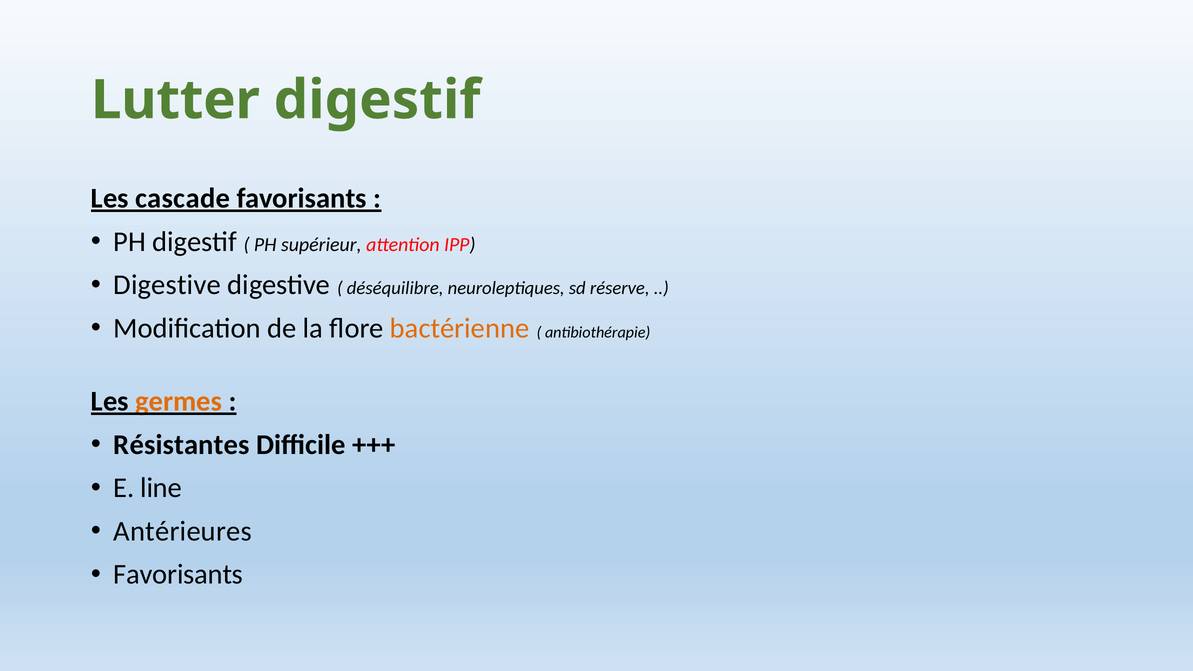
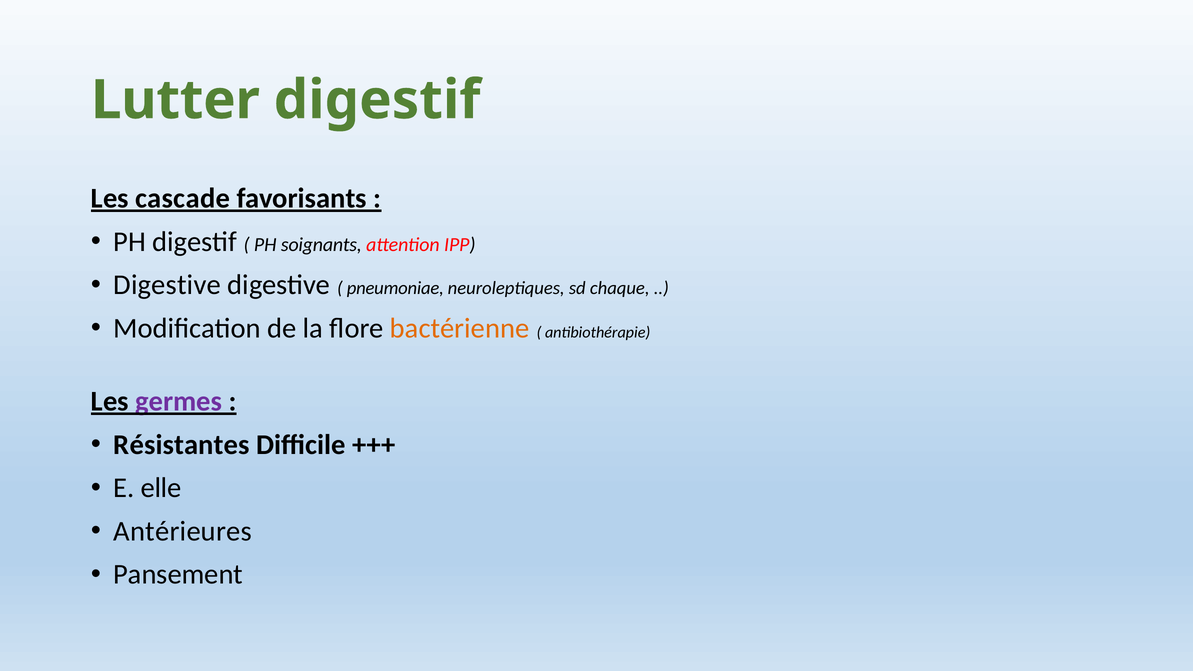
supérieur: supérieur -> soignants
déséquilibre: déséquilibre -> pneumoniae
réserve: réserve -> chaque
germes colour: orange -> purple
line: line -> elle
Favorisants at (178, 575): Favorisants -> Pansement
